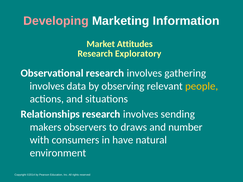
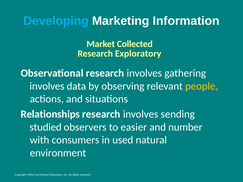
Developing colour: pink -> light blue
Attitudes: Attitudes -> Collected
makers: makers -> studied
draws: draws -> easier
have: have -> used
